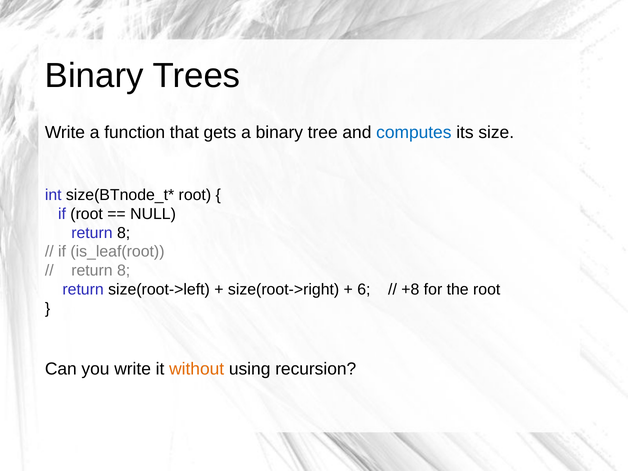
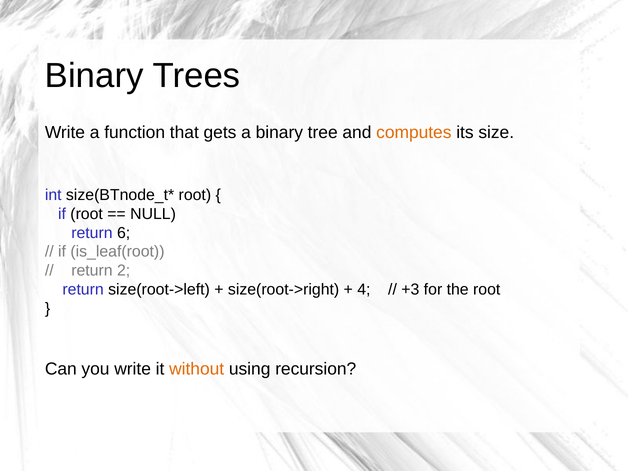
computes colour: blue -> orange
8 at (124, 233): 8 -> 6
8 at (124, 271): 8 -> 2
6: 6 -> 4
+8: +8 -> +3
